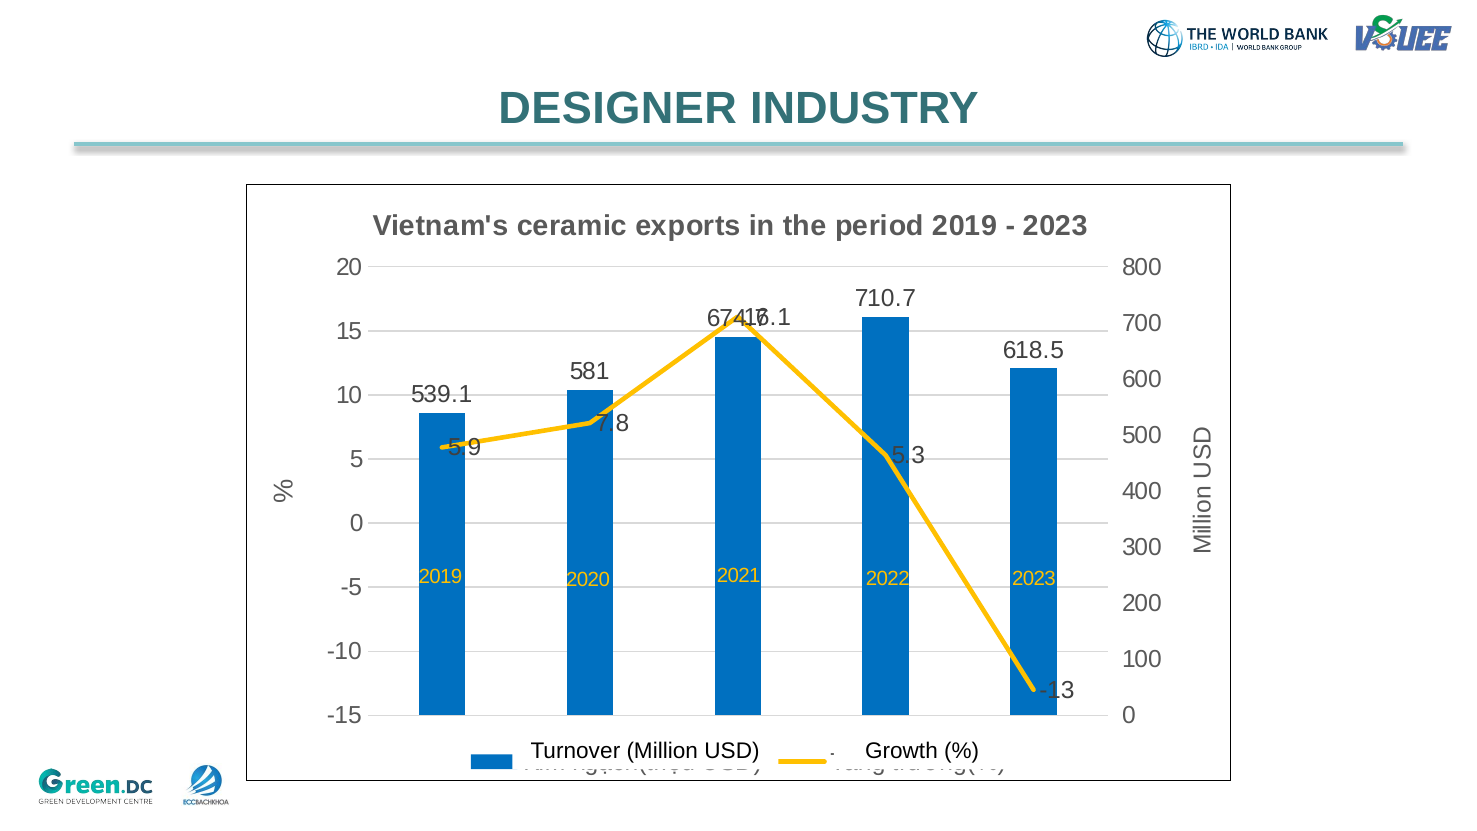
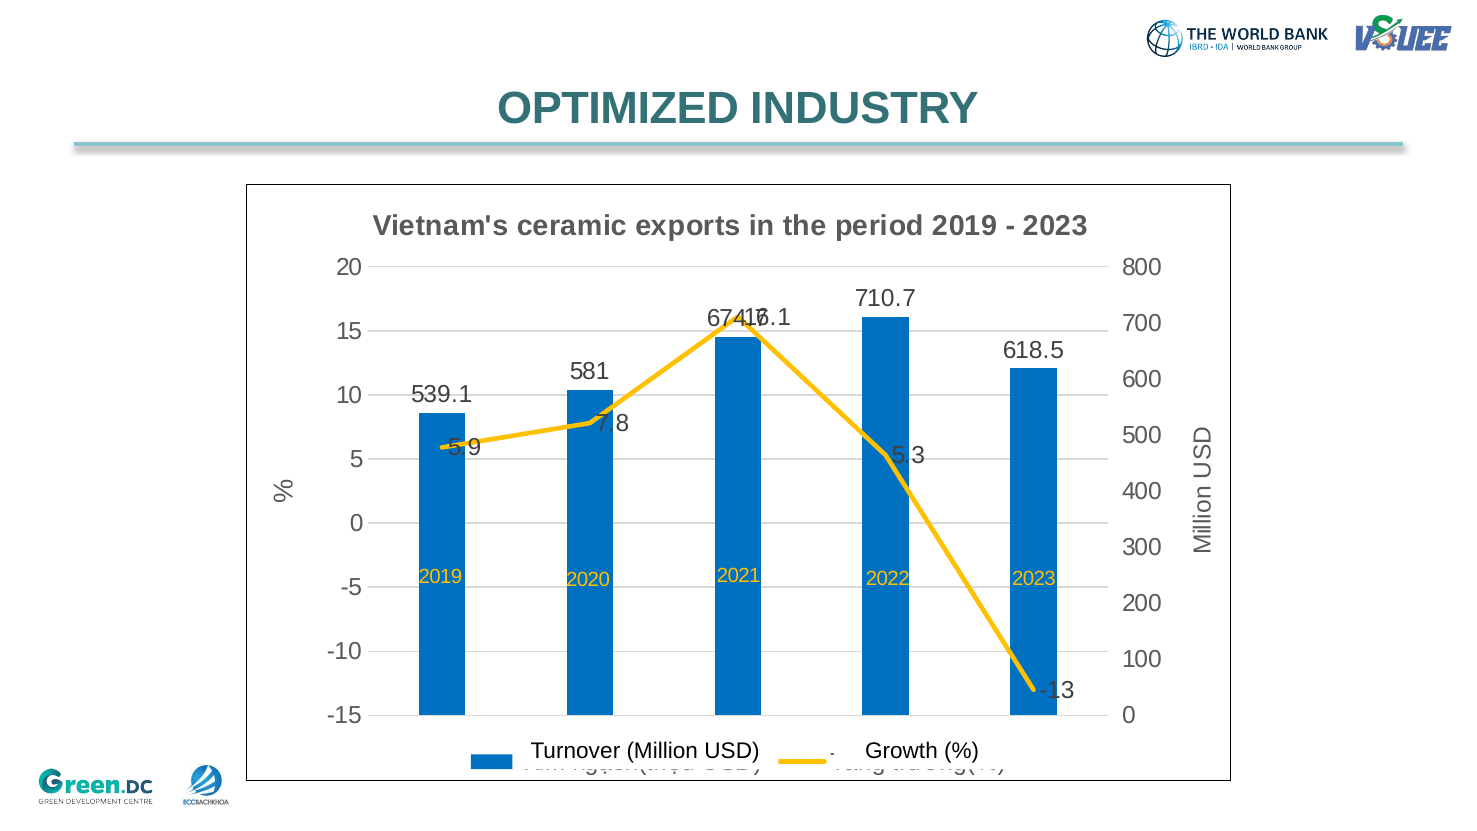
DESIGNER: DESIGNER -> OPTIMIZED
